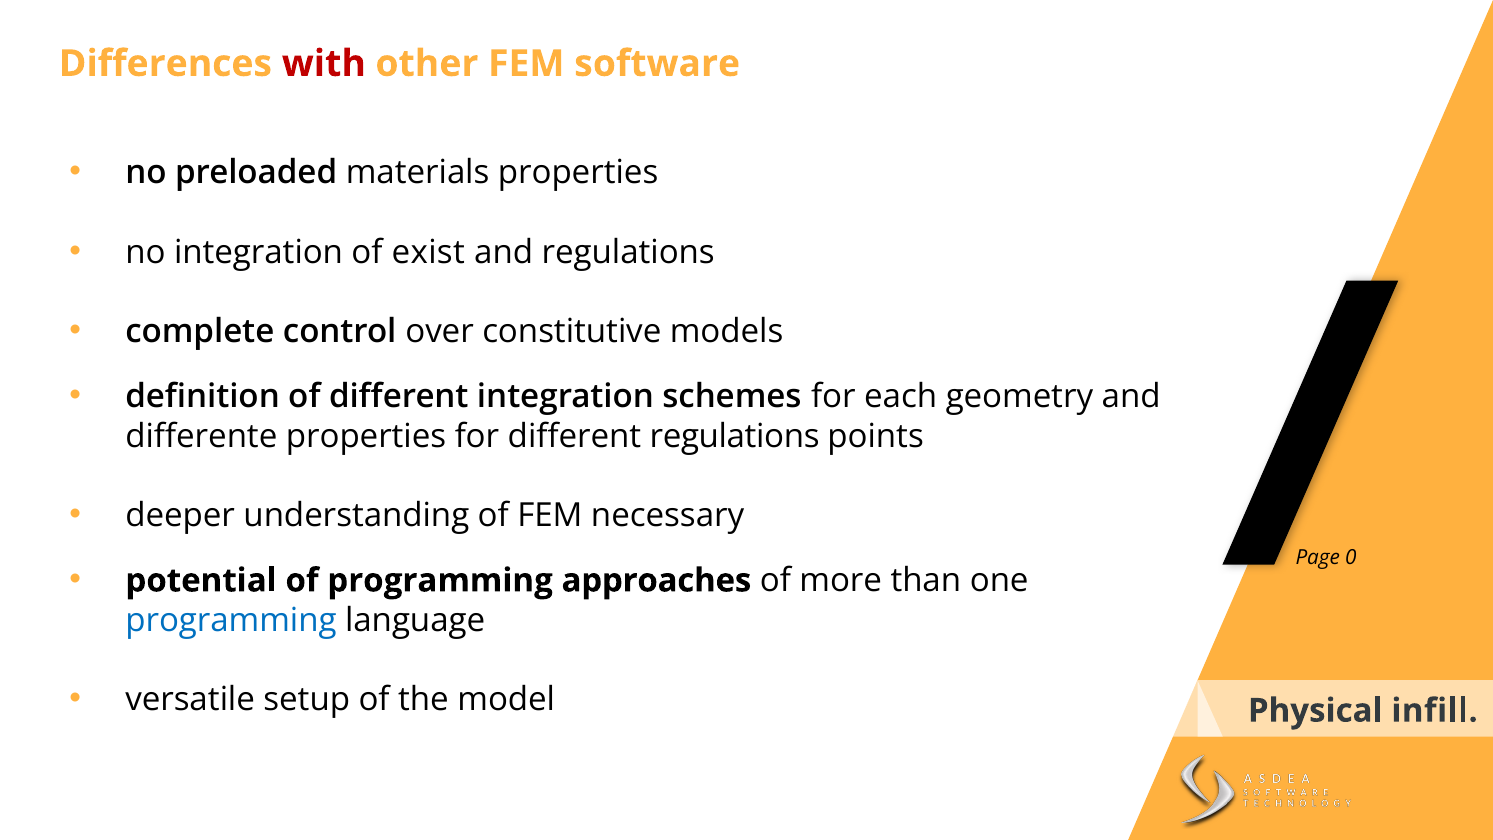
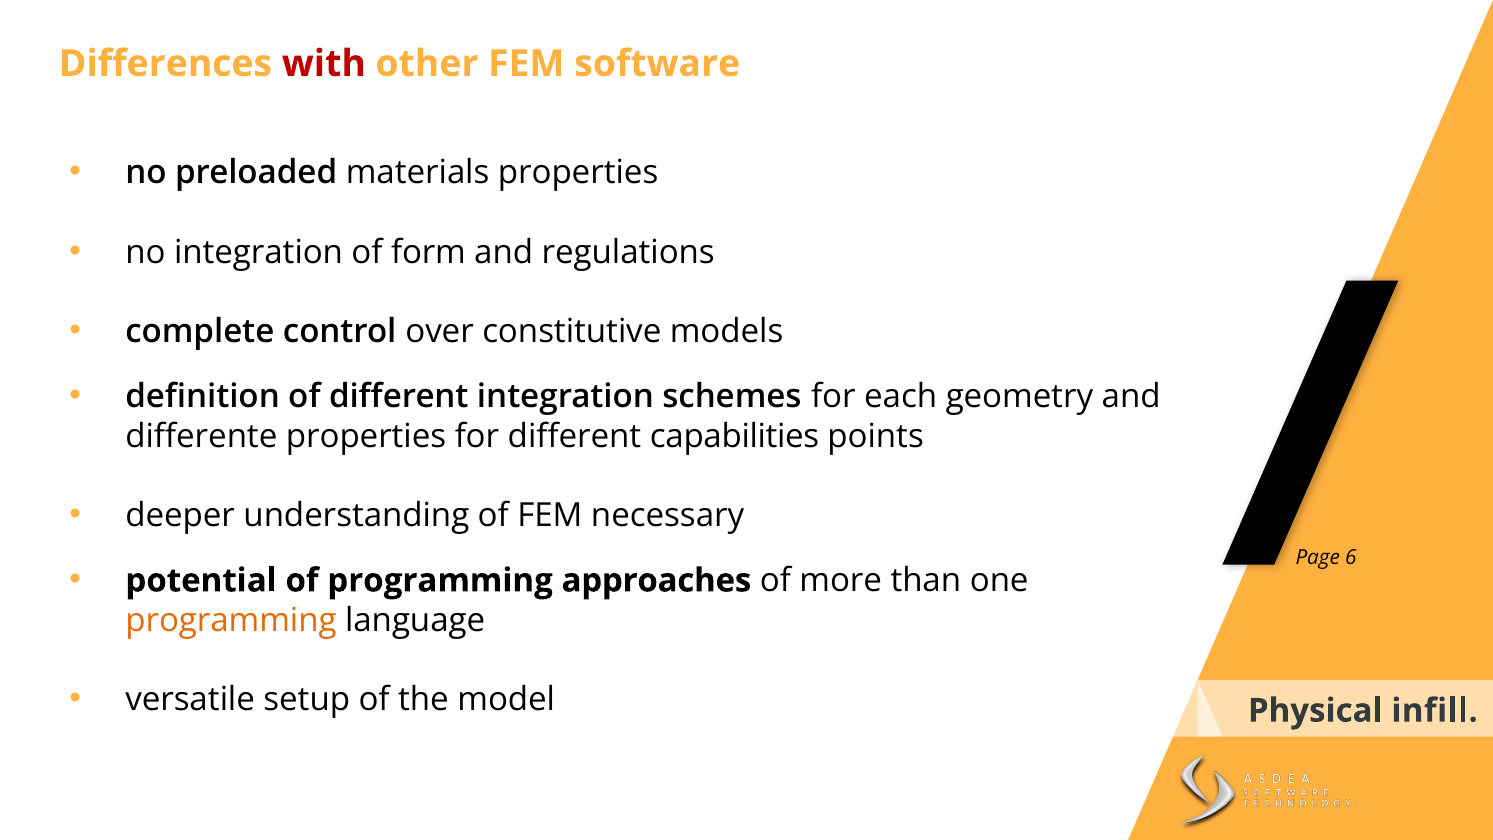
exist: exist -> form
different regulations: regulations -> capabilities
0: 0 -> 6
programming at (231, 620) colour: blue -> orange
